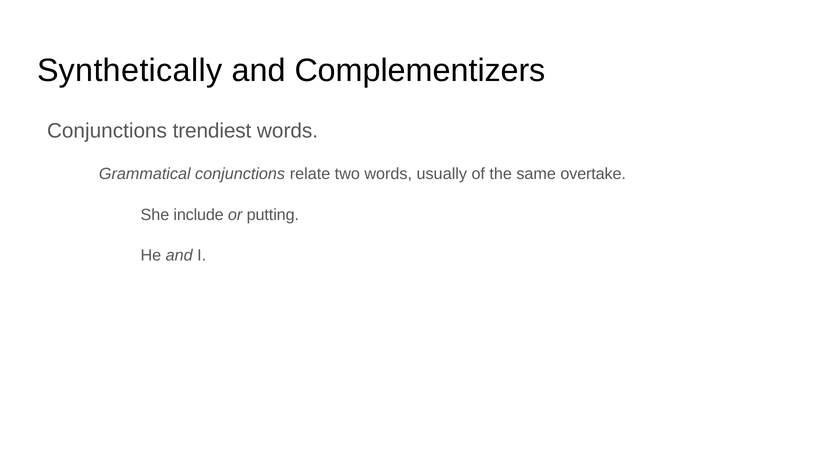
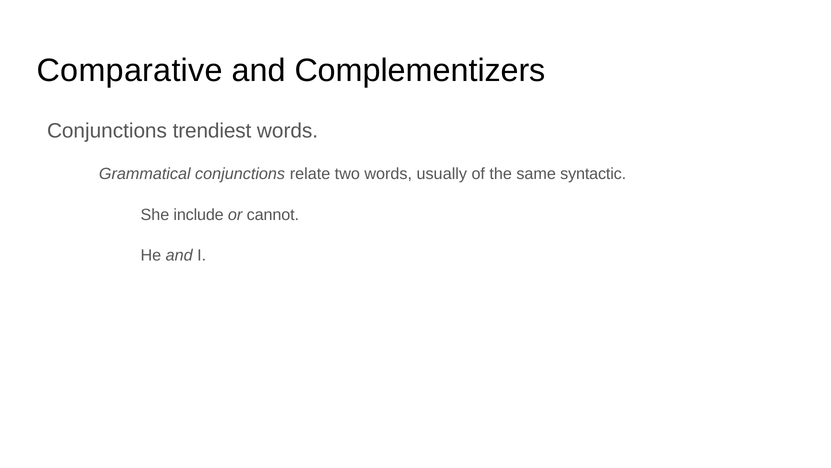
Synthetically: Synthetically -> Comparative
overtake: overtake -> syntactic
putting: putting -> cannot
